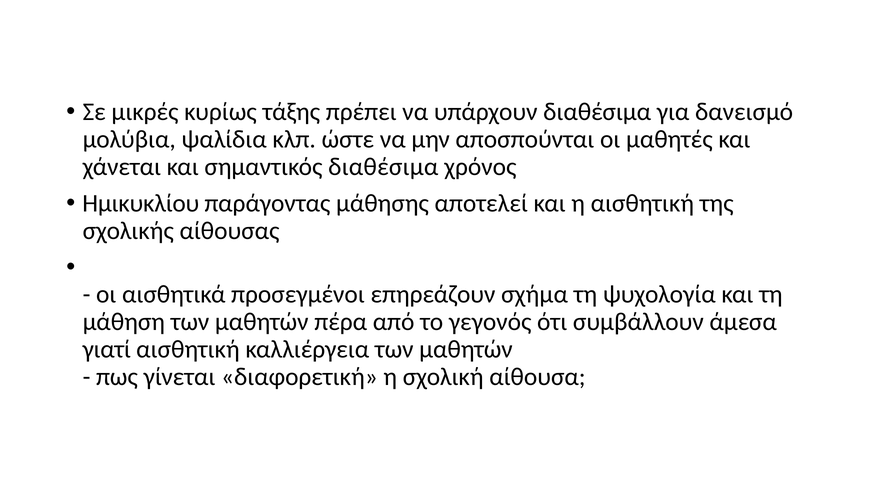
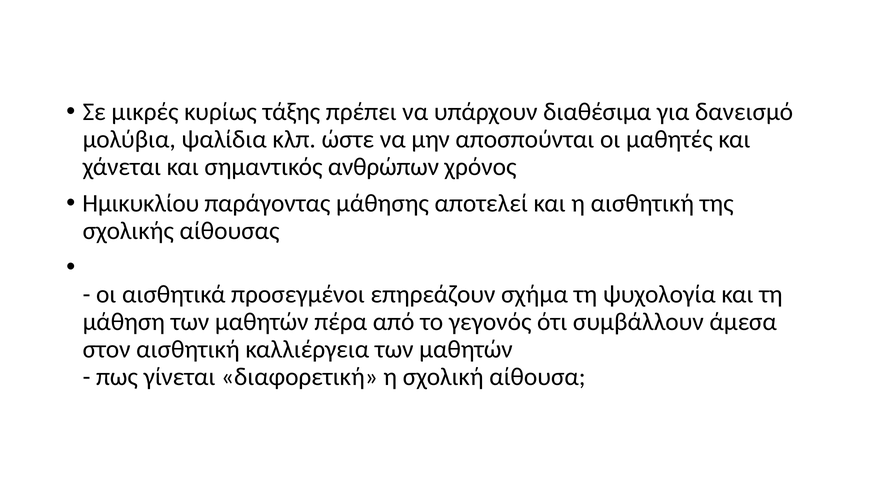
σημαντικός διαθέσιμα: διαθέσιμα -> ανθρώπων
γιατί: γιατί -> στον
